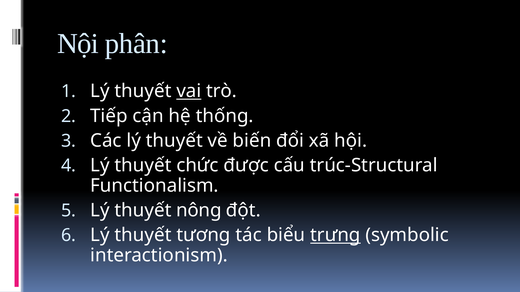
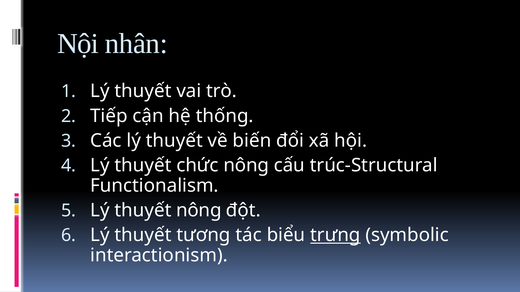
phân: phân -> nhân
vai underline: present -> none
chức được: được -> nông
